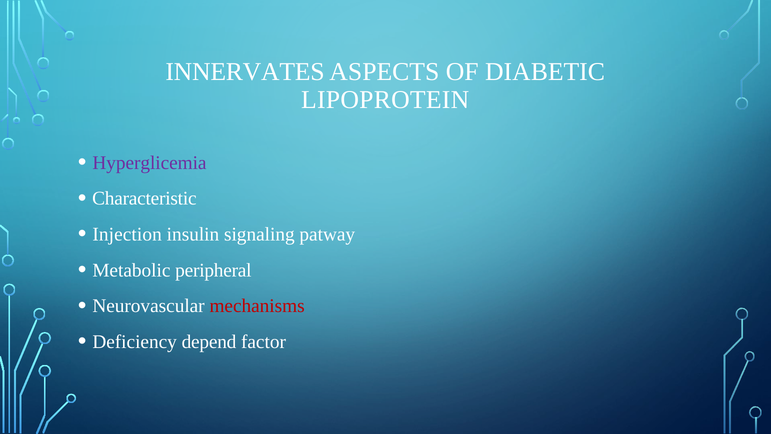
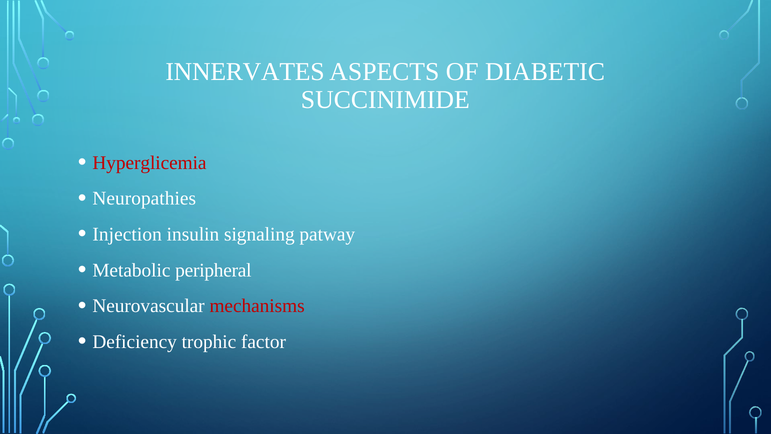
LIPOPROTEIN: LIPOPROTEIN -> SUCCINIMIDE
Hyperglicemia colour: purple -> red
Characteristic: Characteristic -> Neuropathies
depend: depend -> trophic
